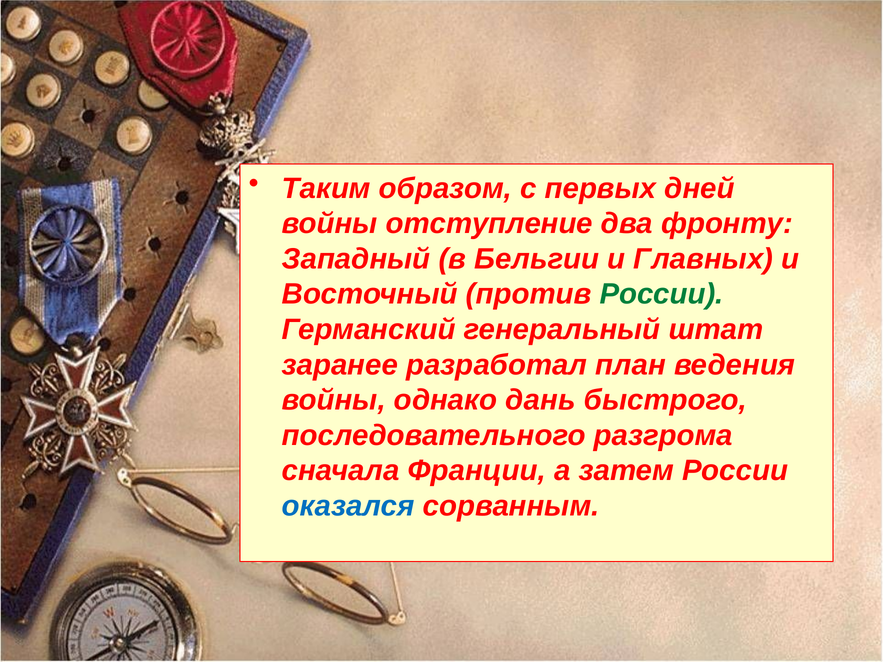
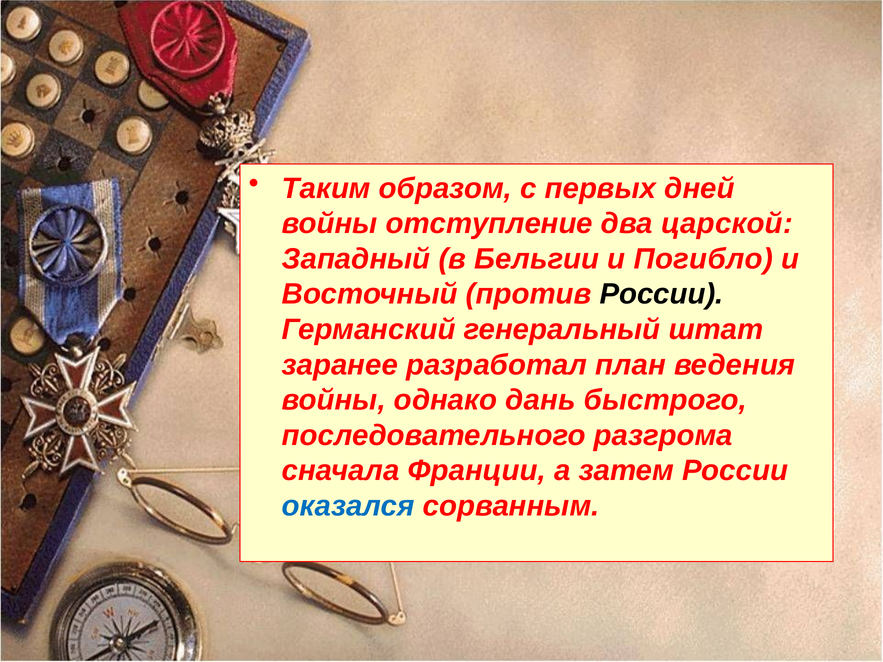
фронту: фронту -> царской
Главных: Главных -> Погибло
России at (662, 294) colour: green -> black
